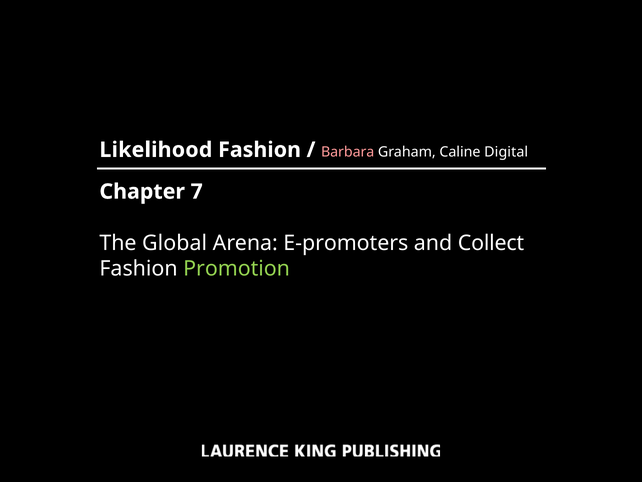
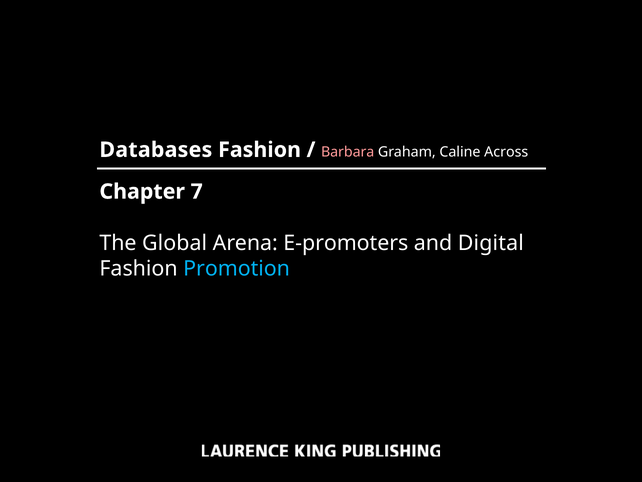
Likelihood: Likelihood -> Databases
Digital: Digital -> Across
Collect: Collect -> Digital
Promotion colour: light green -> light blue
